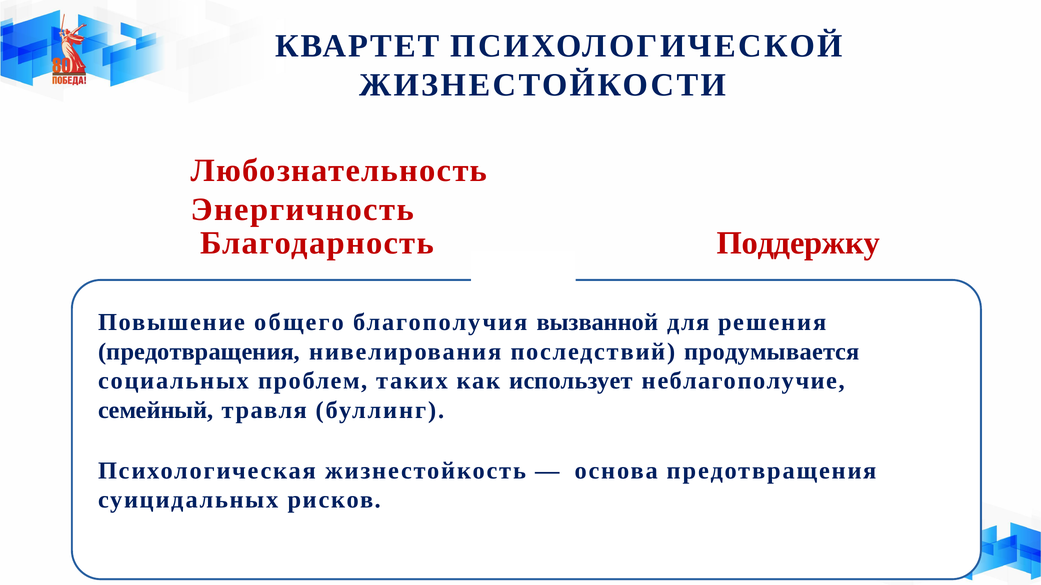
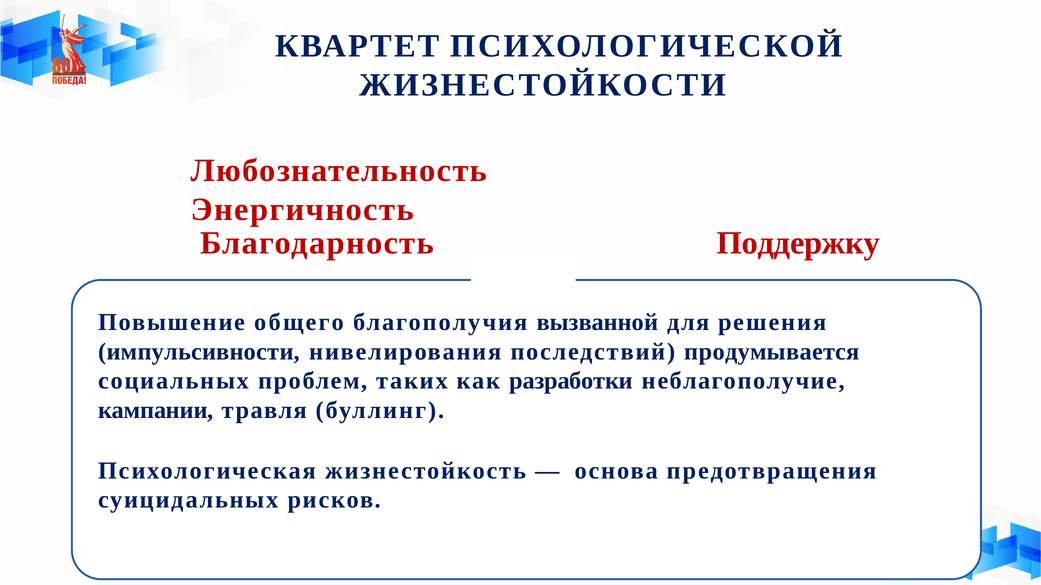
предотвращения at (199, 352): предотвращения -> импульсивности
использует: использует -> разработки
семейный: семейный -> кампании
